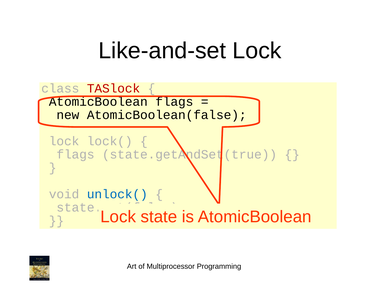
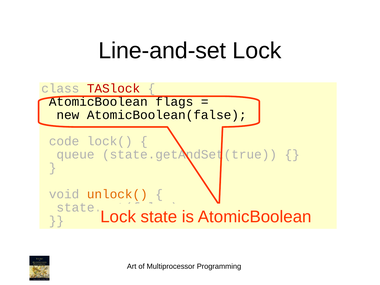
Like-and-set: Like-and-set -> Line-and-set
lock at (64, 141): lock -> code
flags at (75, 154): flags -> queue
unlock( colour: blue -> orange
